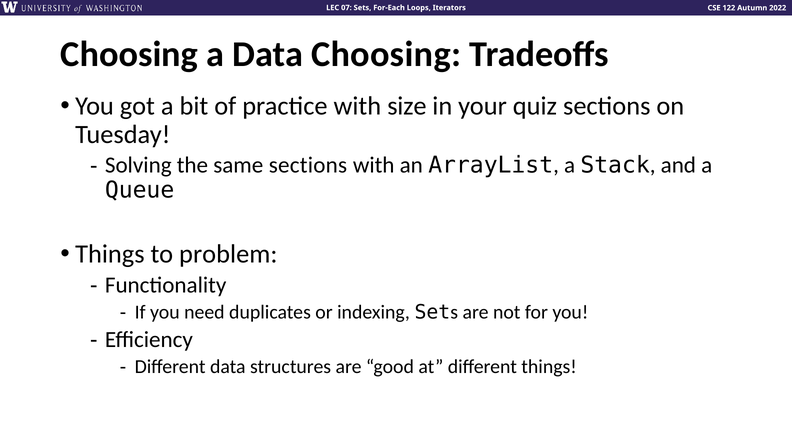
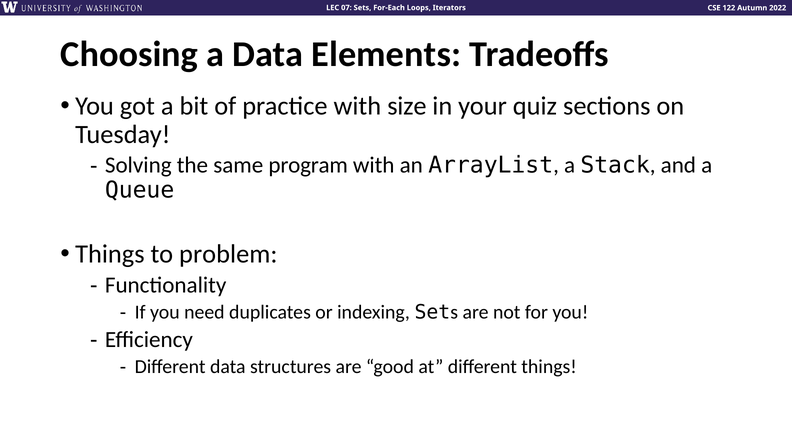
Data Choosing: Choosing -> Elements
same sections: sections -> program
